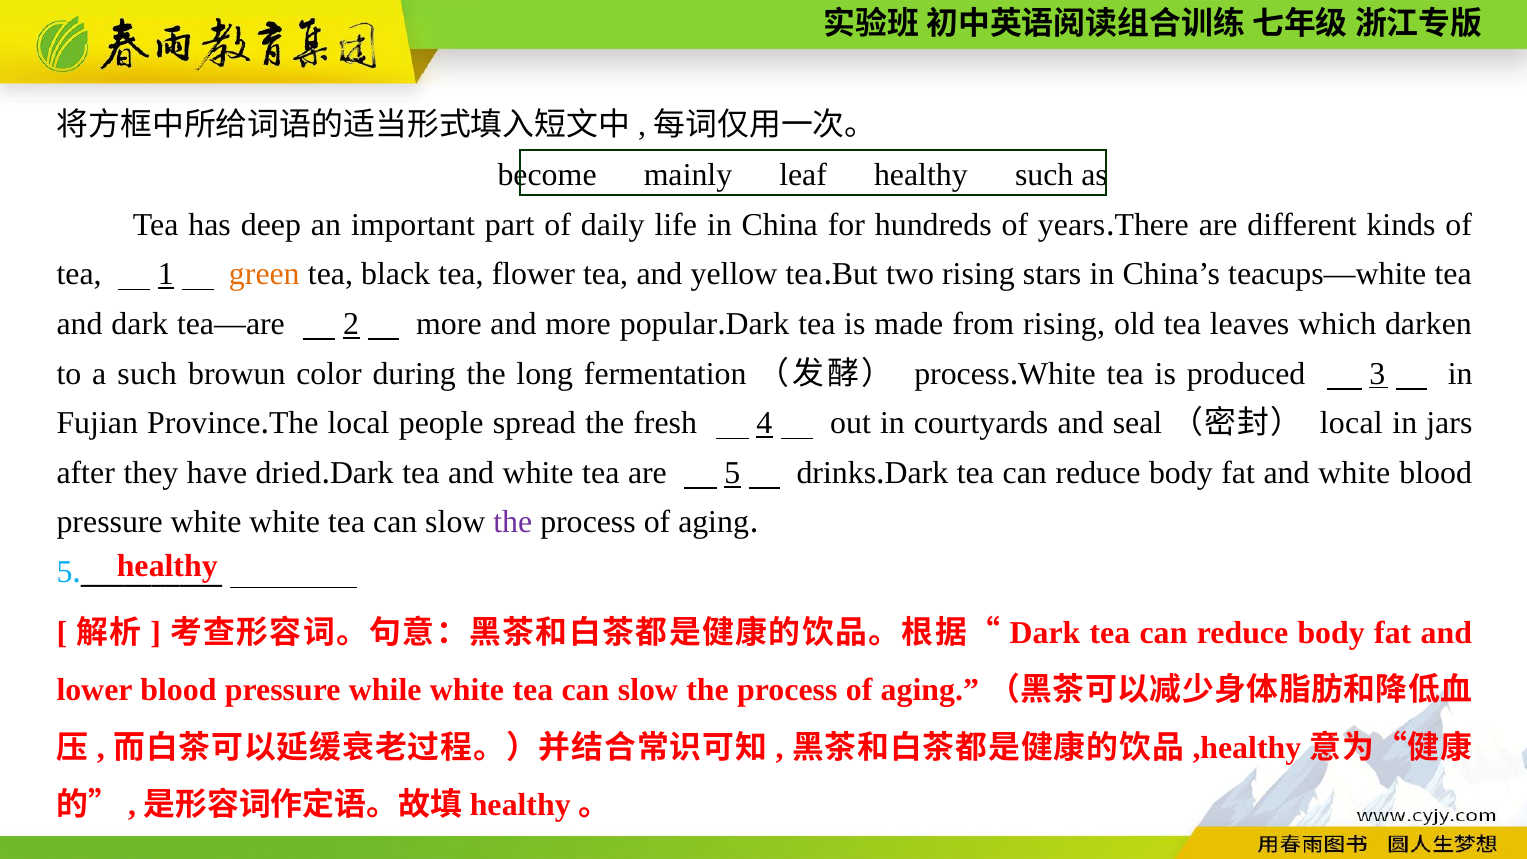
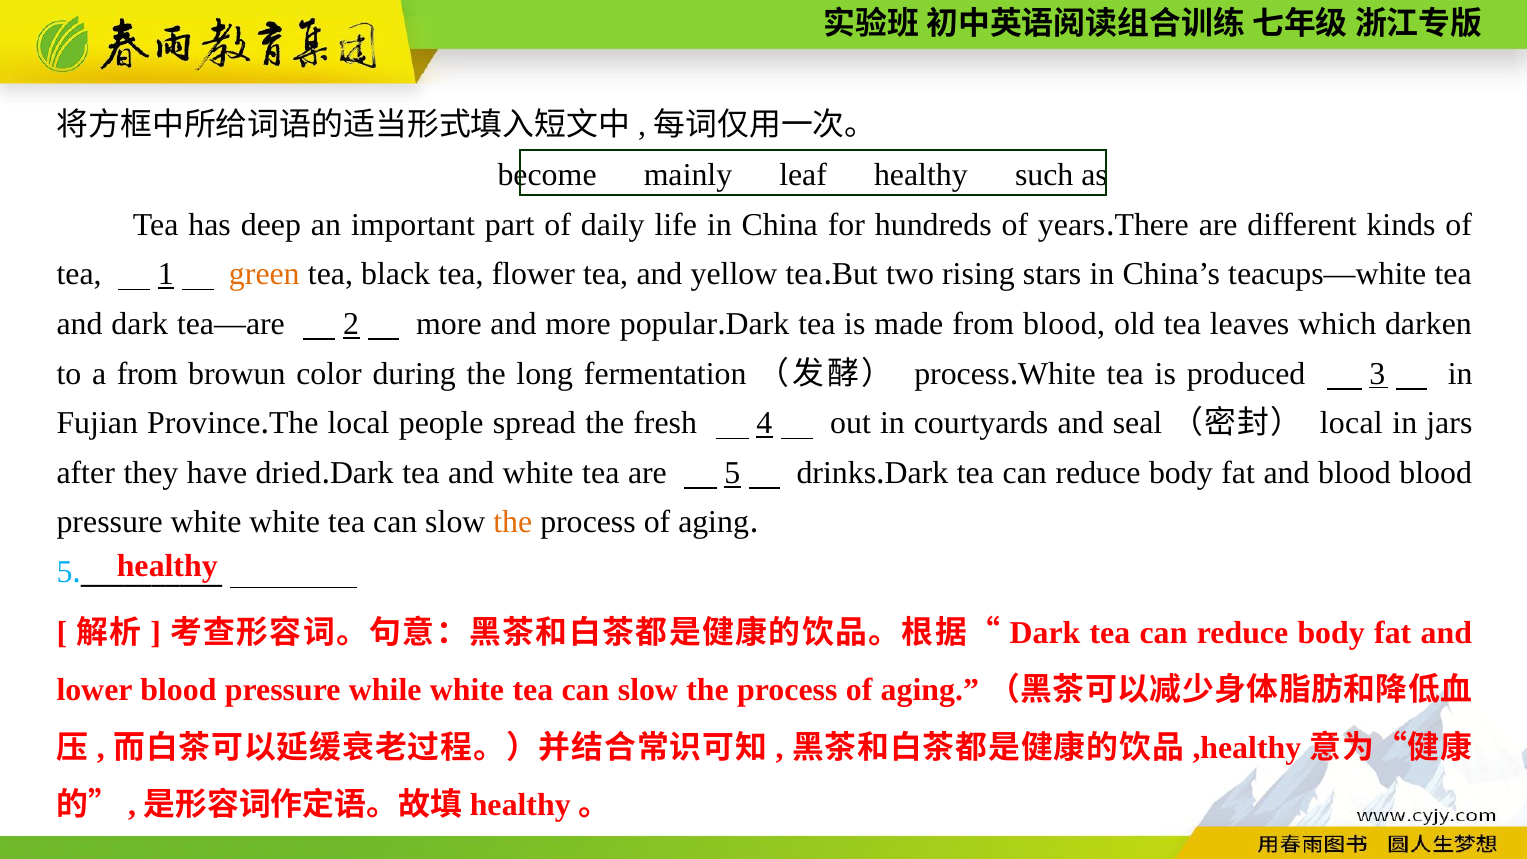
from rising: rising -> blood
a such: such -> from
fat and white: white -> blood
the at (513, 522) colour: purple -> orange
